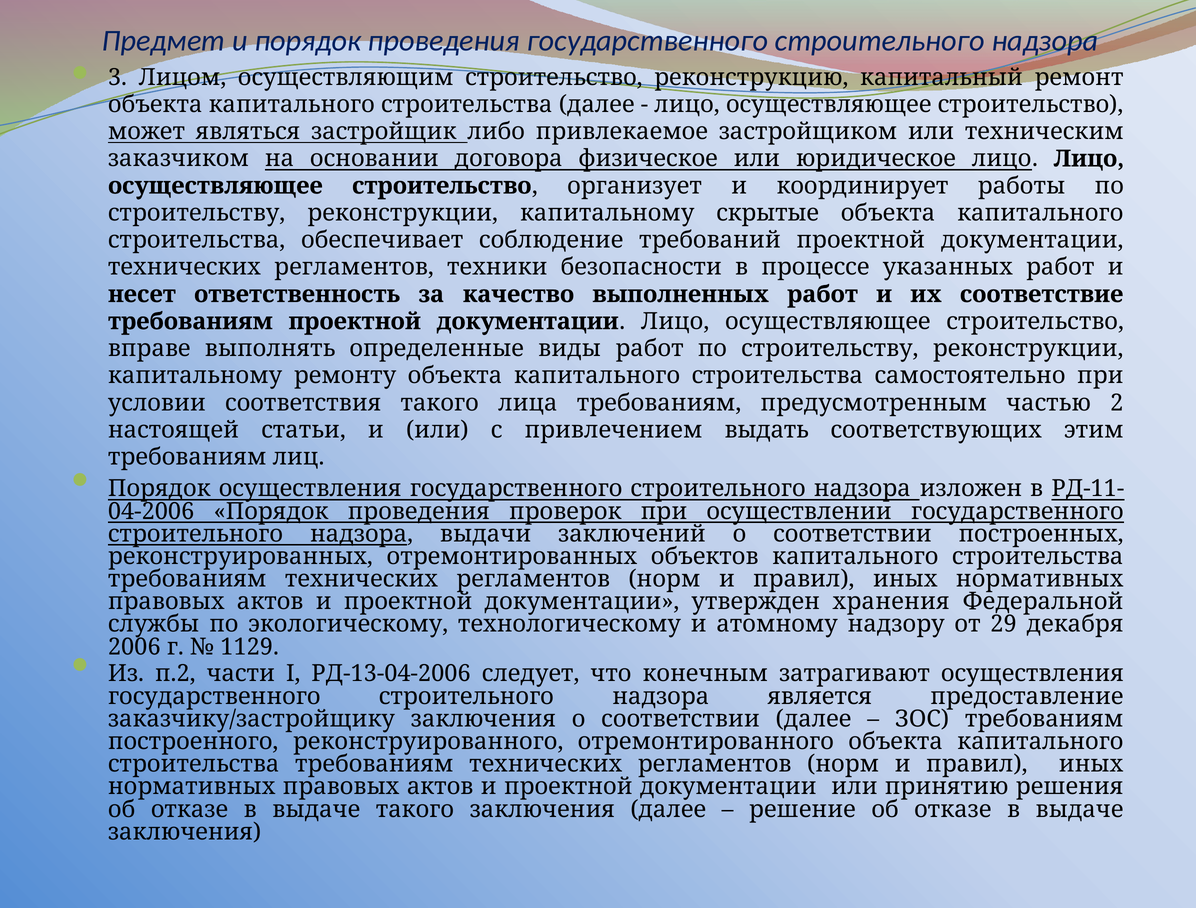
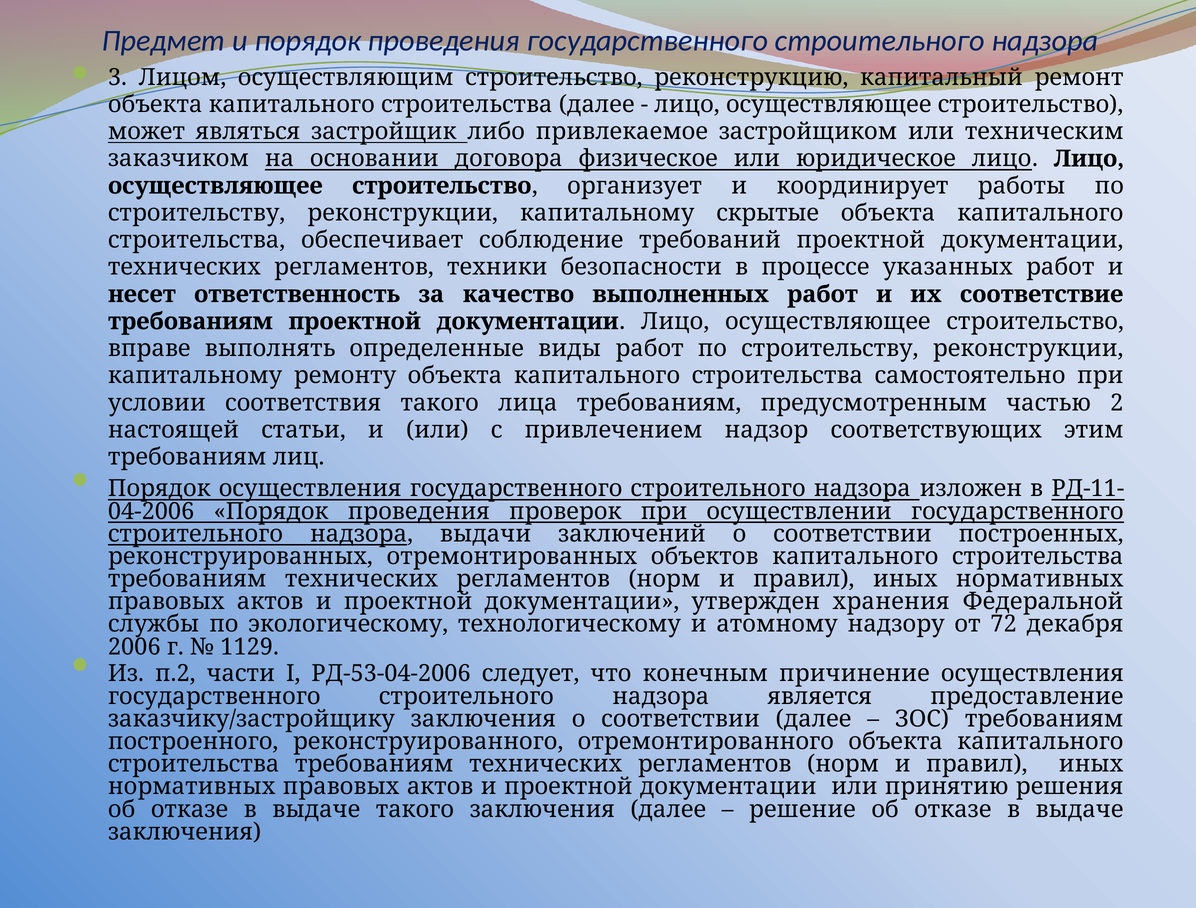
выдать: выдать -> надзор
29: 29 -> 72
РД-13-04-2006: РД-13-04-2006 -> РД-53-04-2006
затрагивают: затрагивают -> причинение
